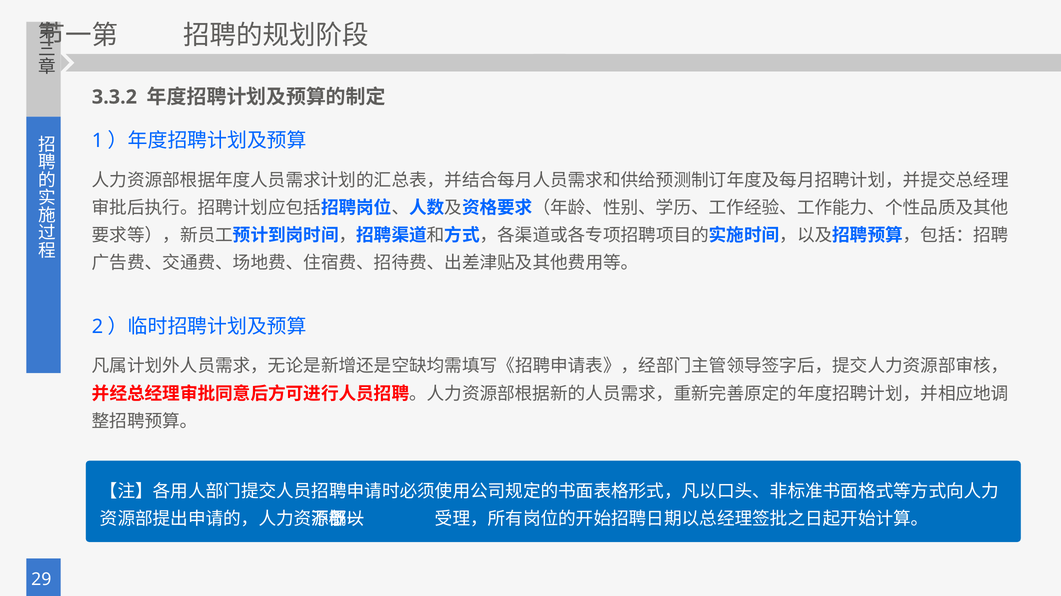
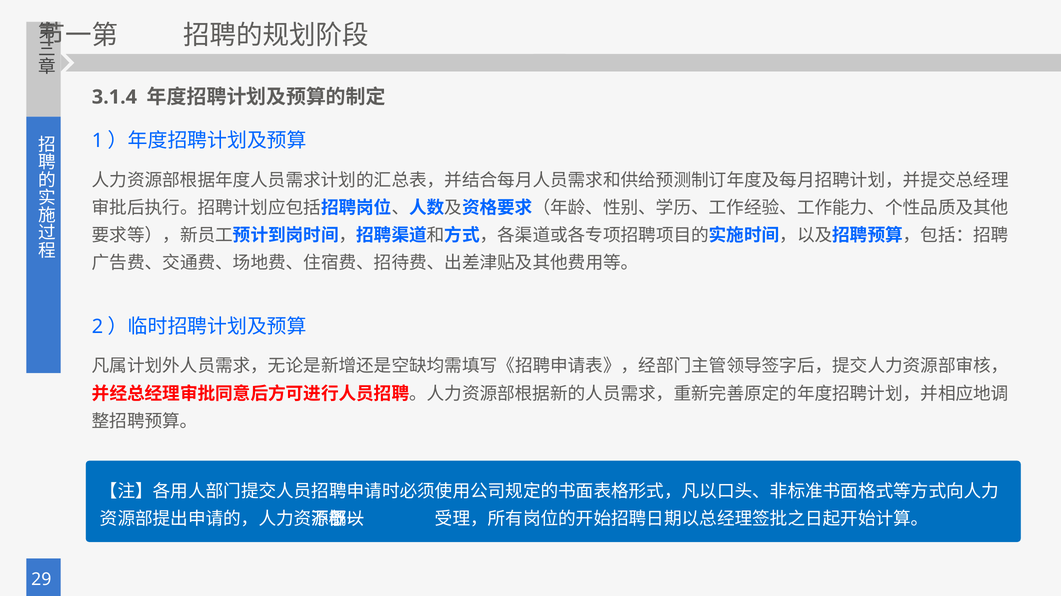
3.3.2: 3.3.2 -> 3.1.4
